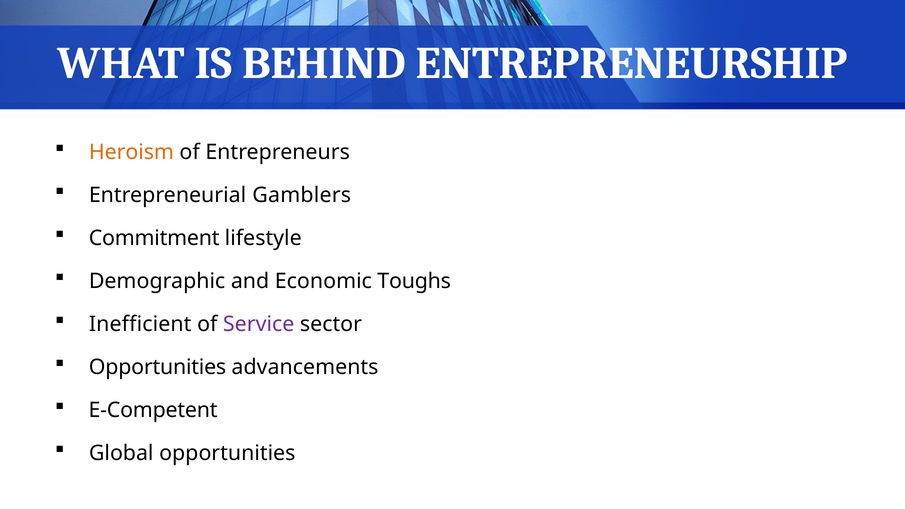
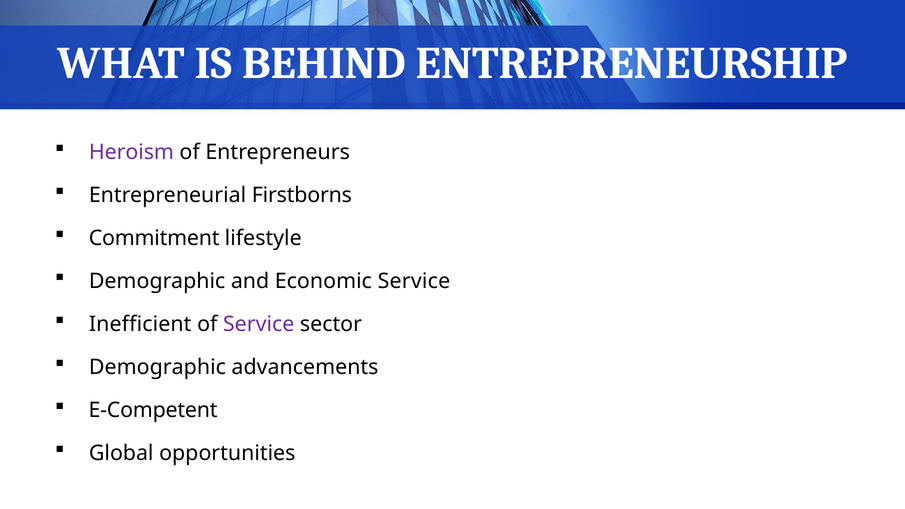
Heroism colour: orange -> purple
Gamblers: Gamblers -> Firstborns
Economic Toughs: Toughs -> Service
Opportunities at (158, 367): Opportunities -> Demographic
